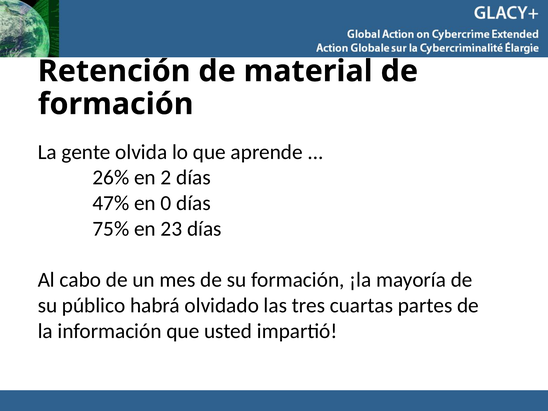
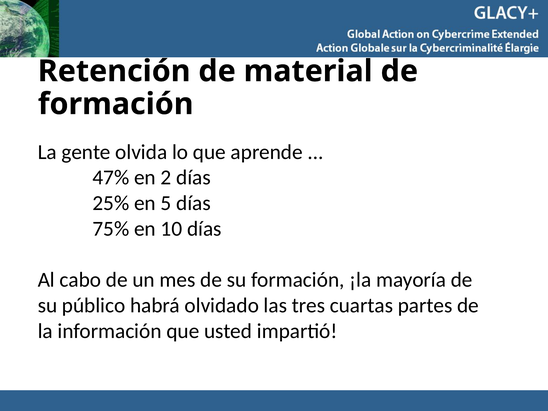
26%: 26% -> 47%
47%: 47% -> 25%
0: 0 -> 5
23: 23 -> 10
